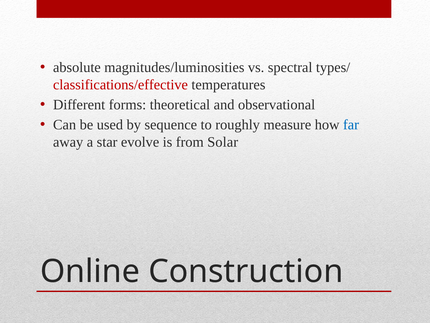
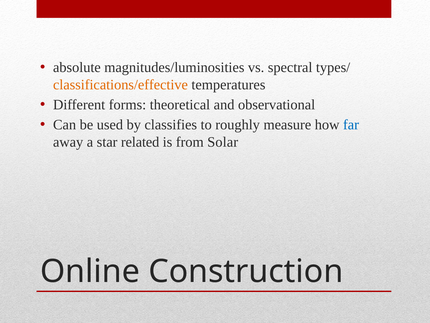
classifications/effective colour: red -> orange
sequence: sequence -> classifies
evolve: evolve -> related
